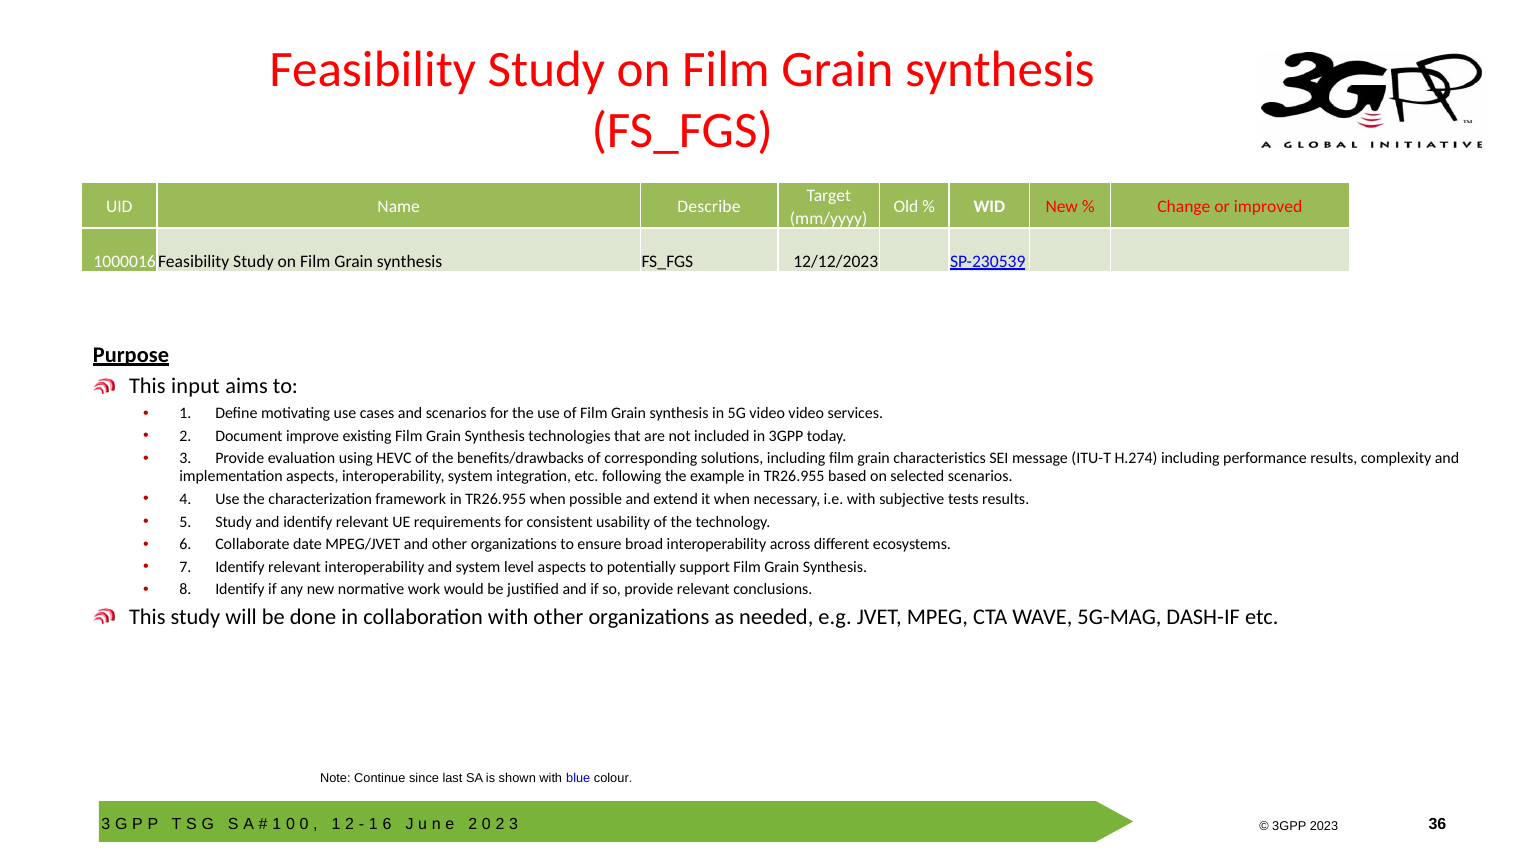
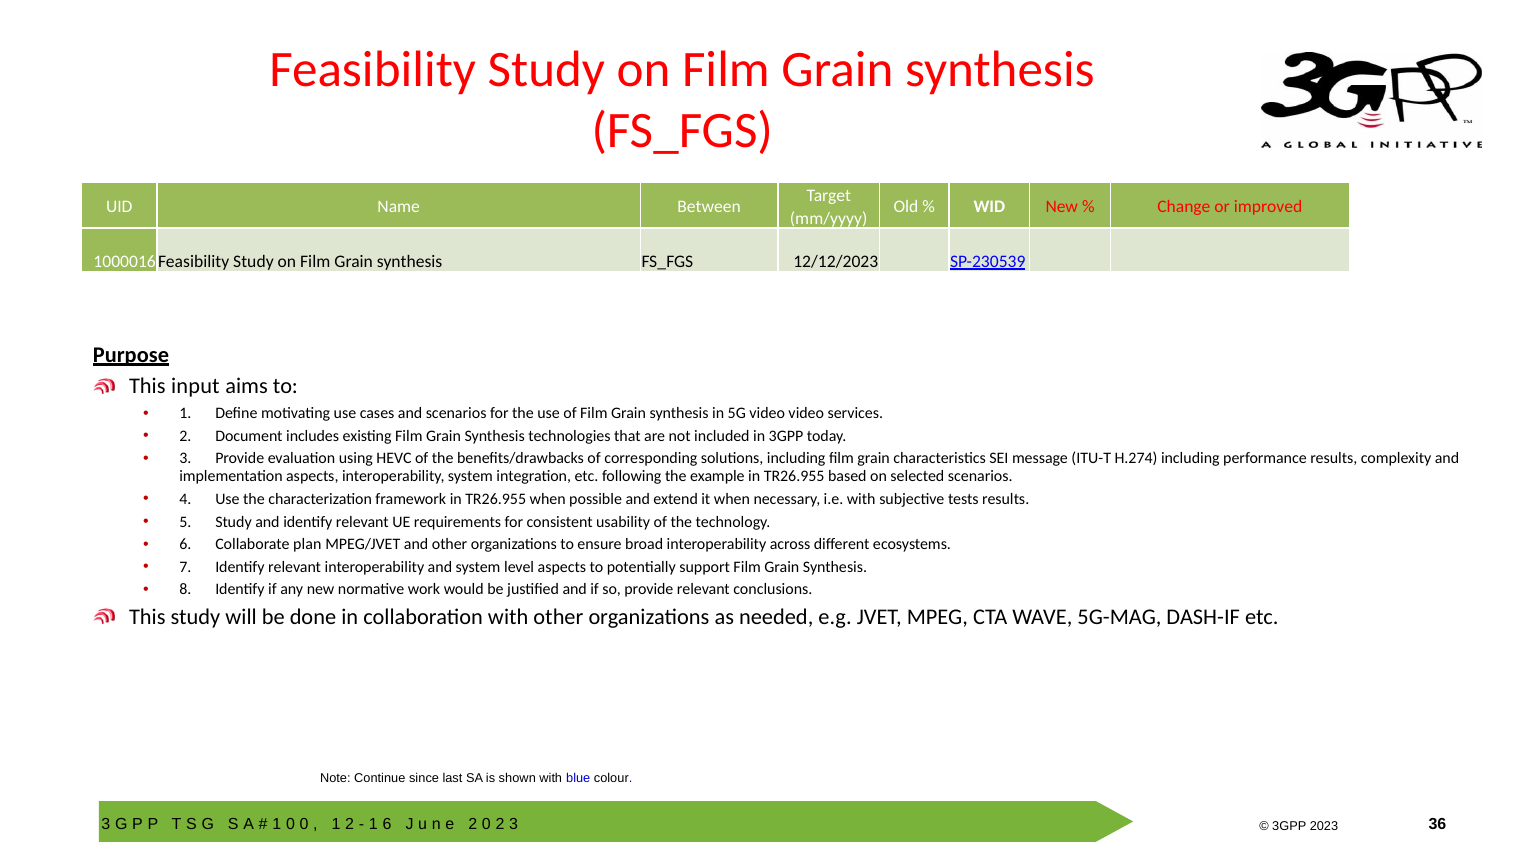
Describe: Describe -> Between
improve: improve -> includes
date: date -> plan
